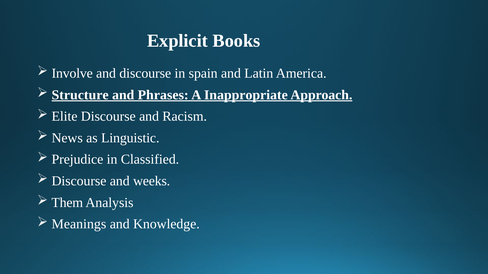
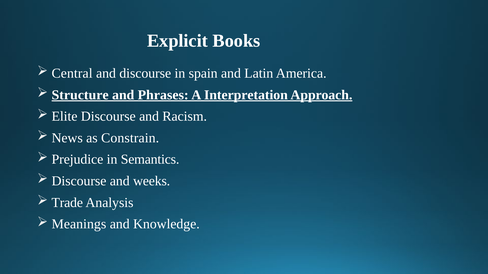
Involve: Involve -> Central
Inappropriate: Inappropriate -> Interpretation
Linguistic: Linguistic -> Constrain
Classified: Classified -> Semantics
Them: Them -> Trade
